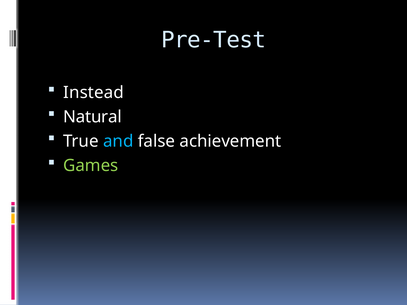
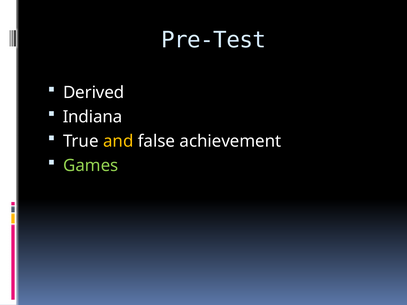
Instead: Instead -> Derived
Natural: Natural -> Indiana
and colour: light blue -> yellow
